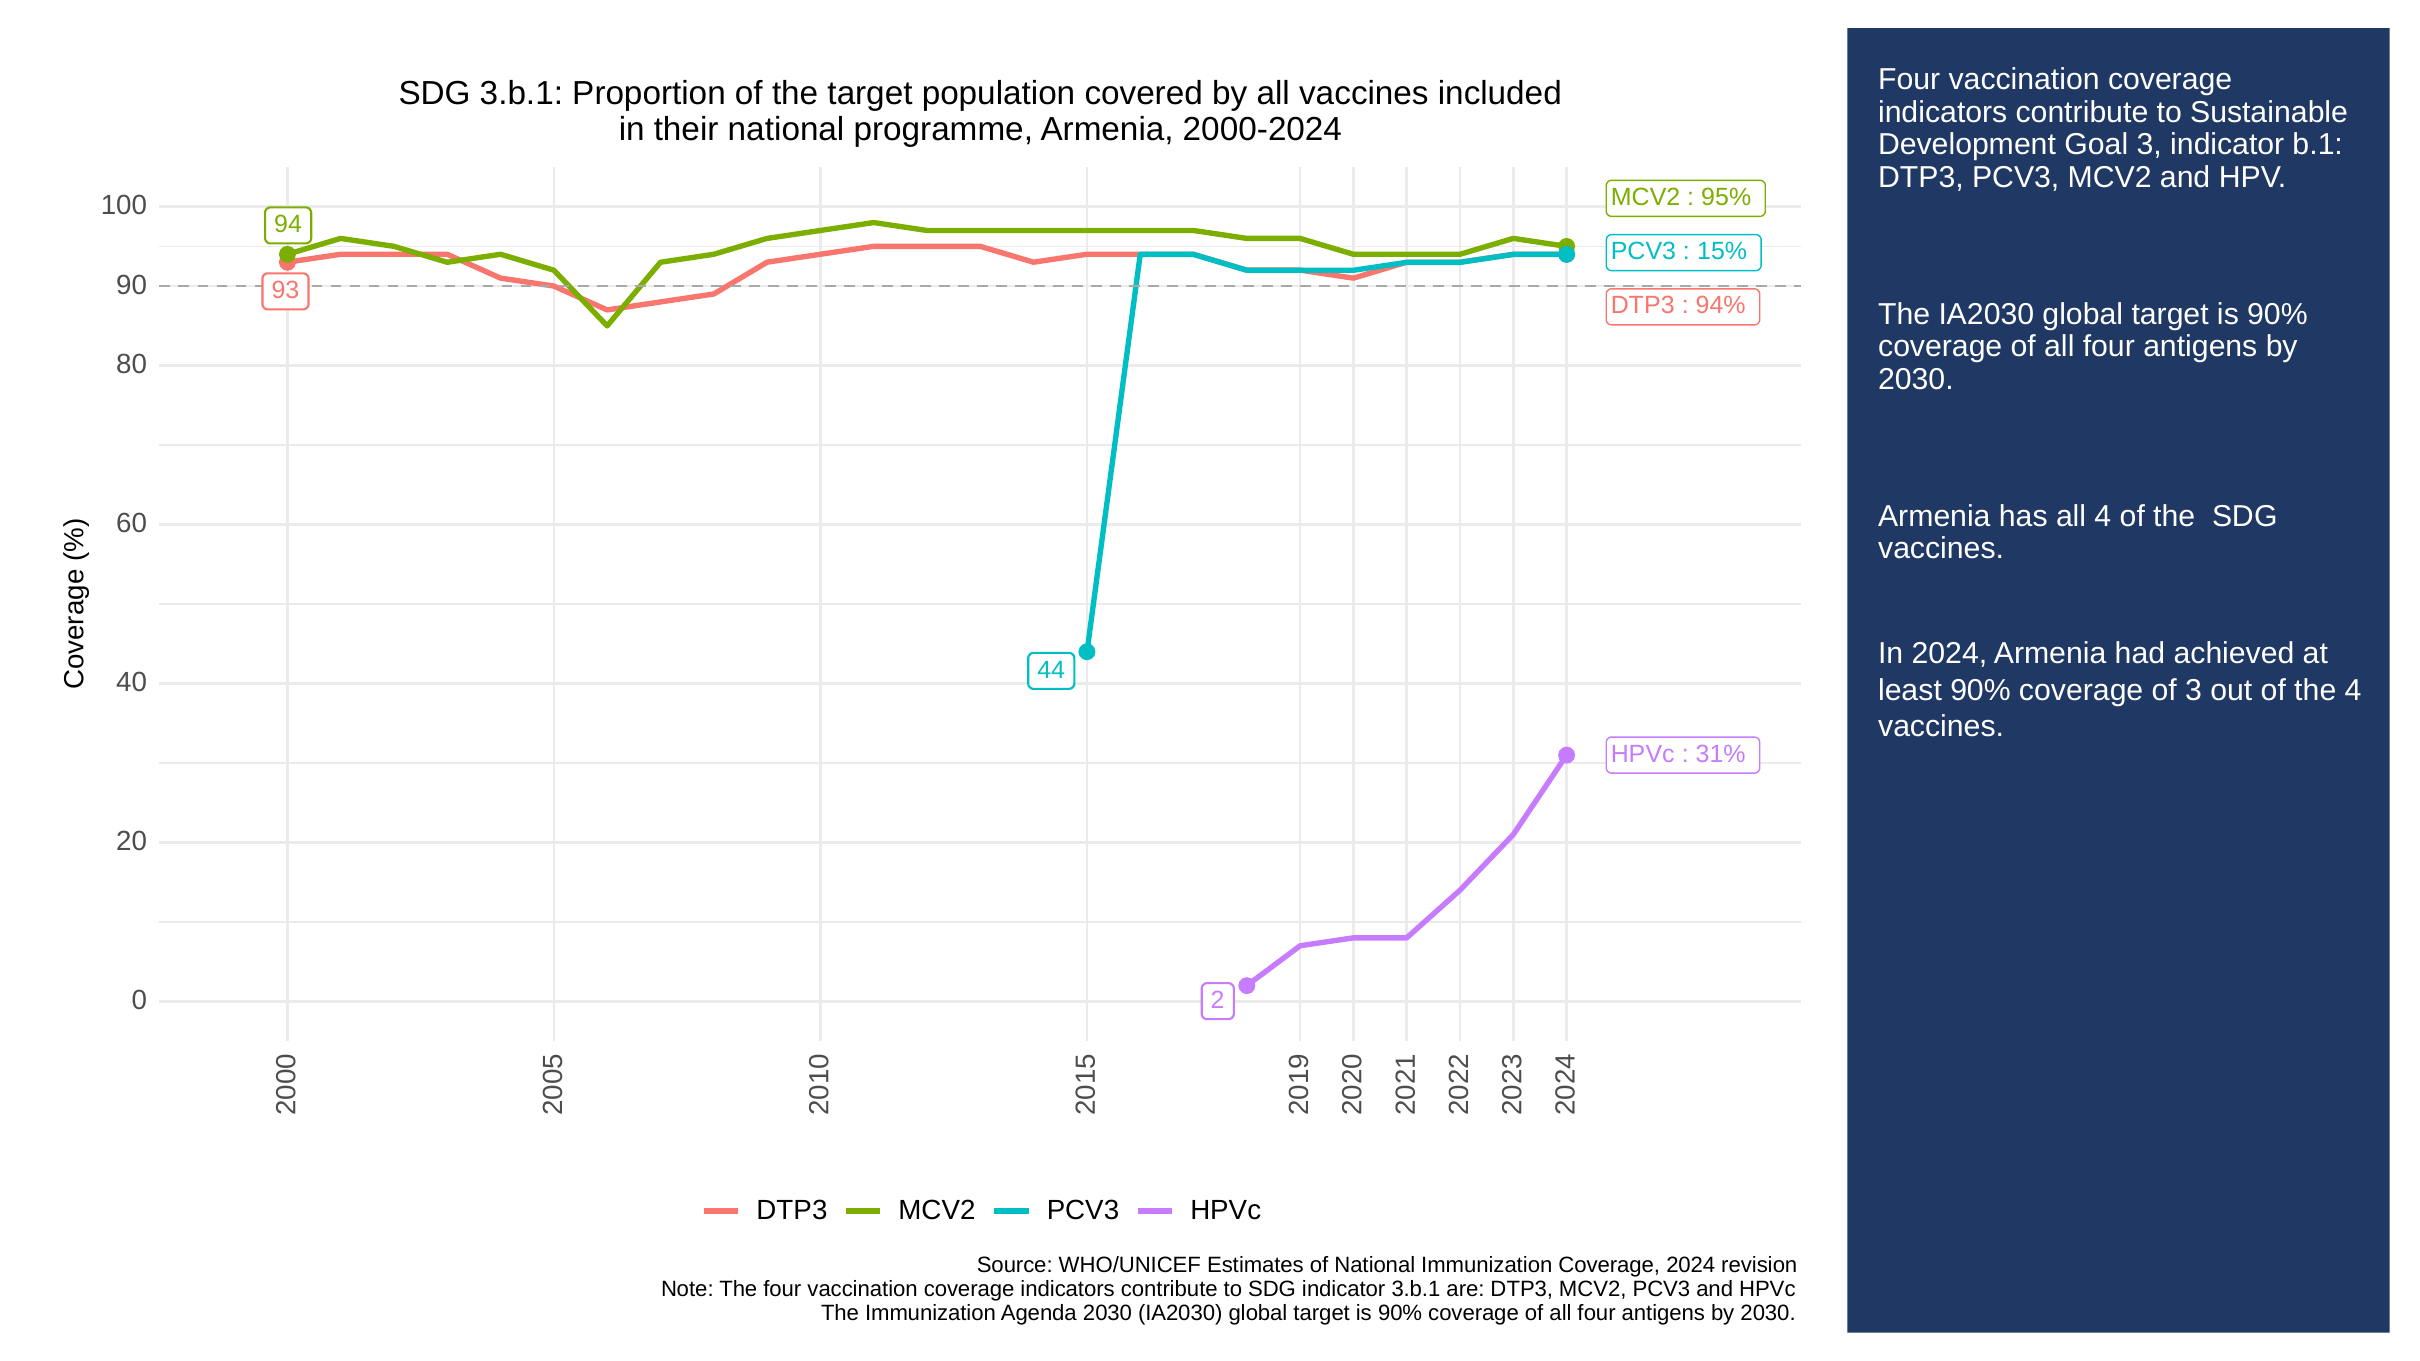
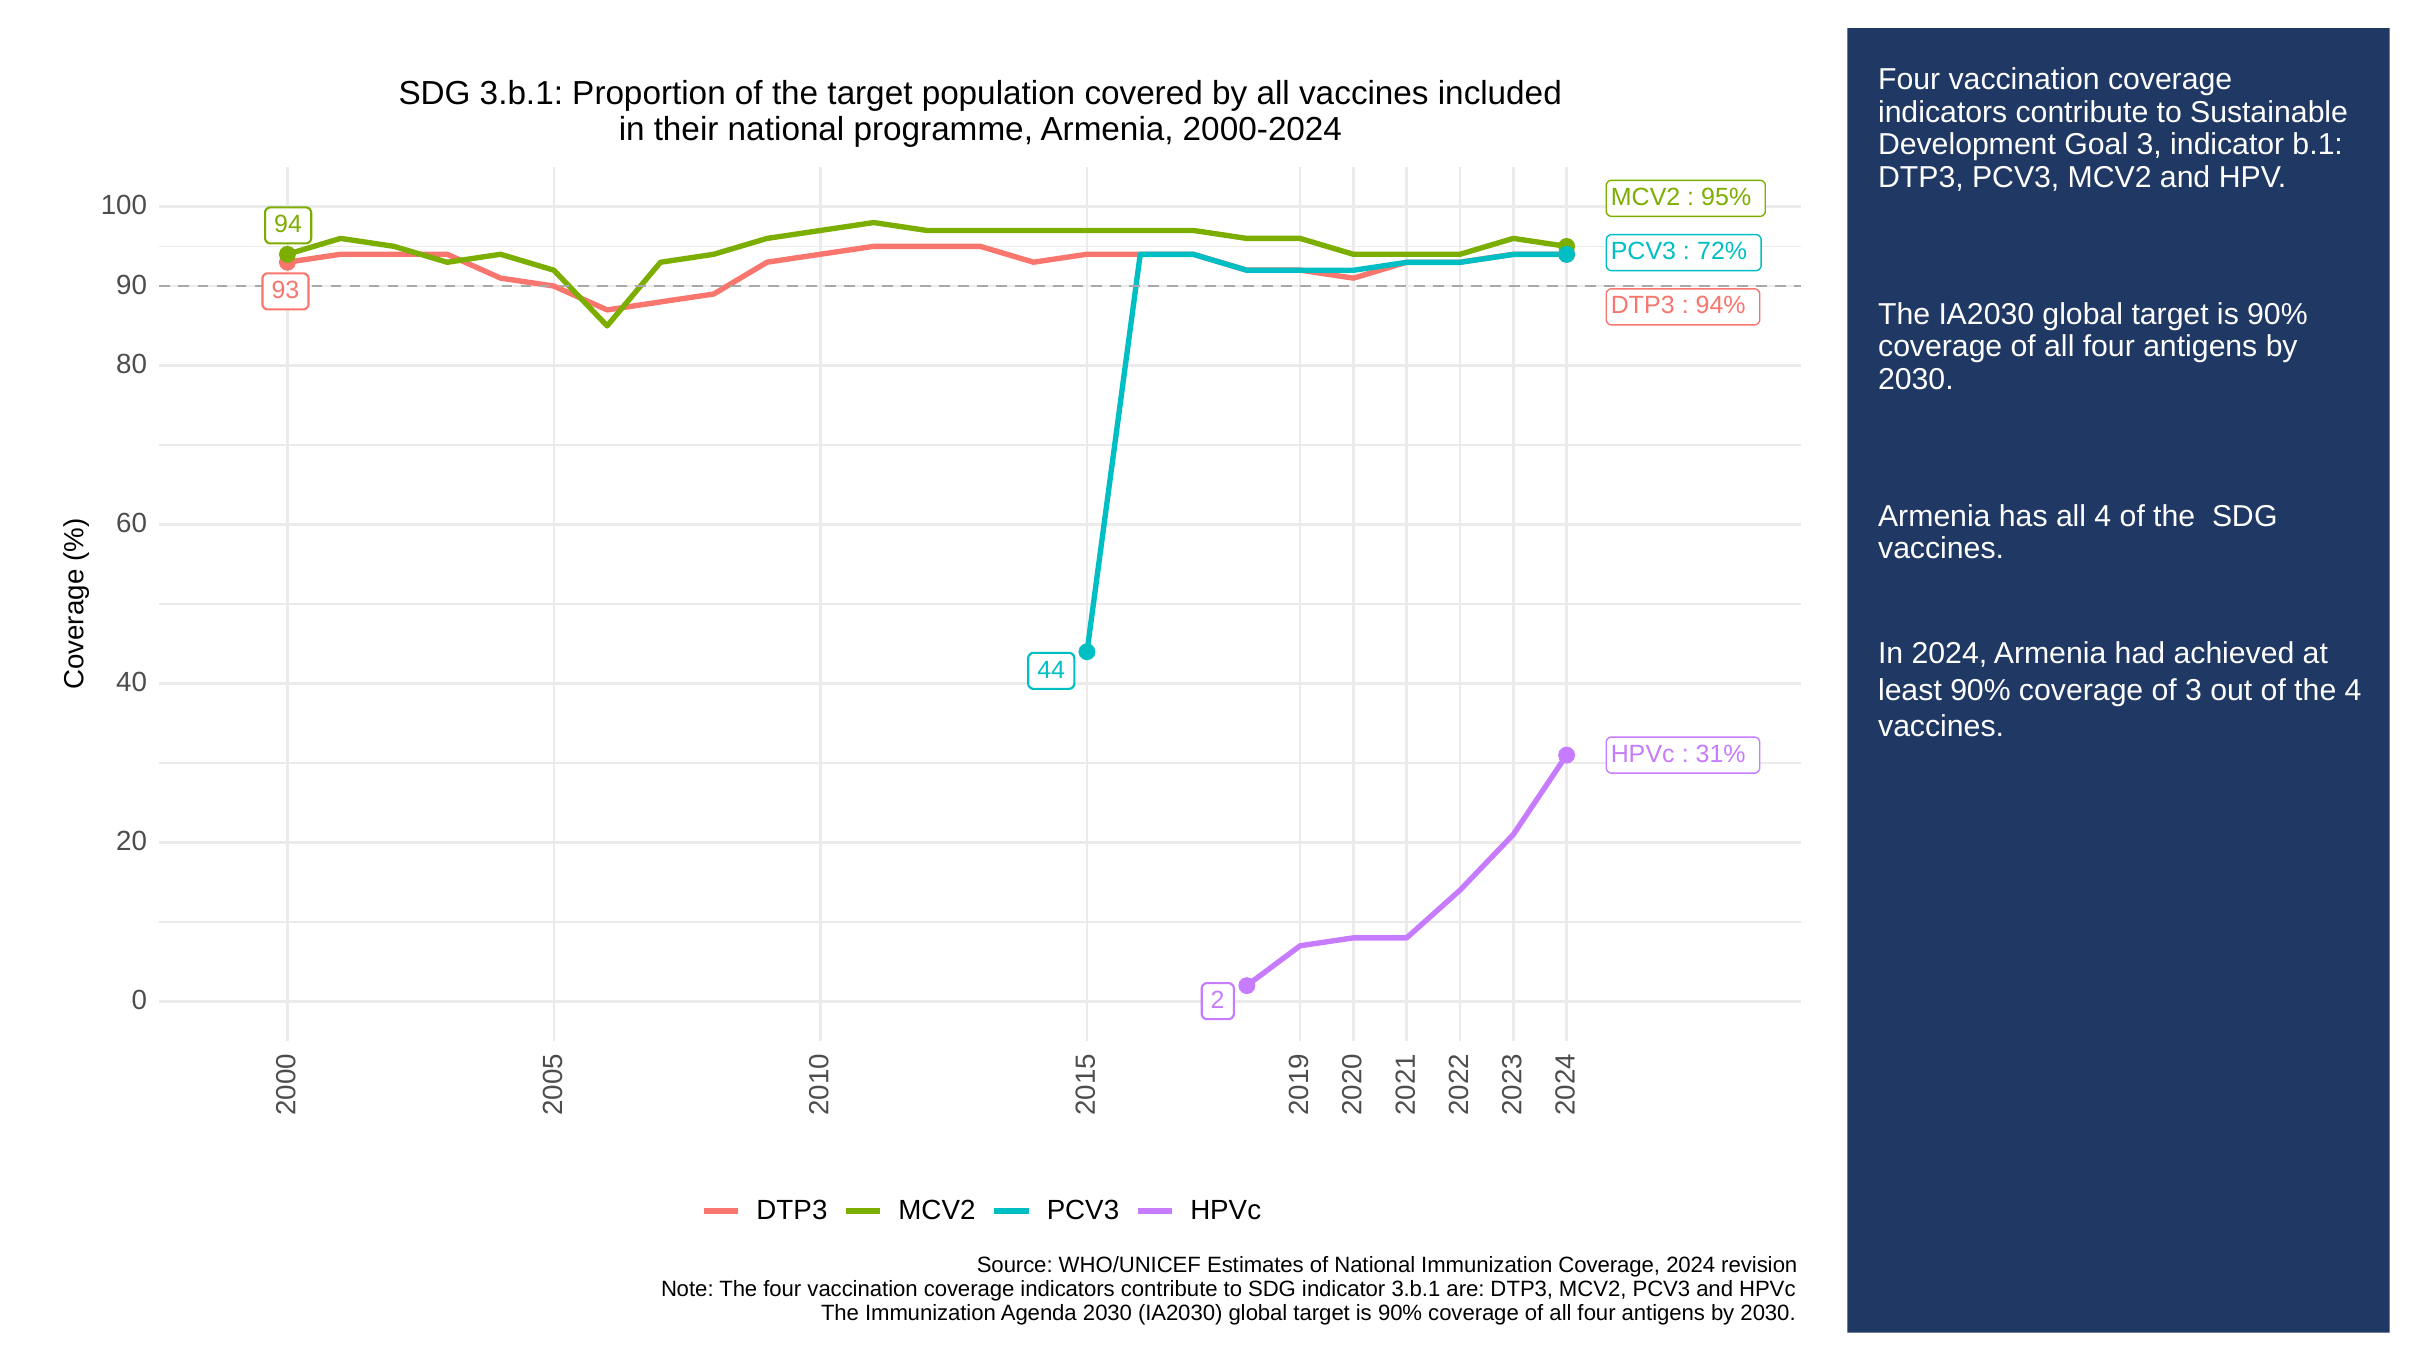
15%: 15% -> 72%
